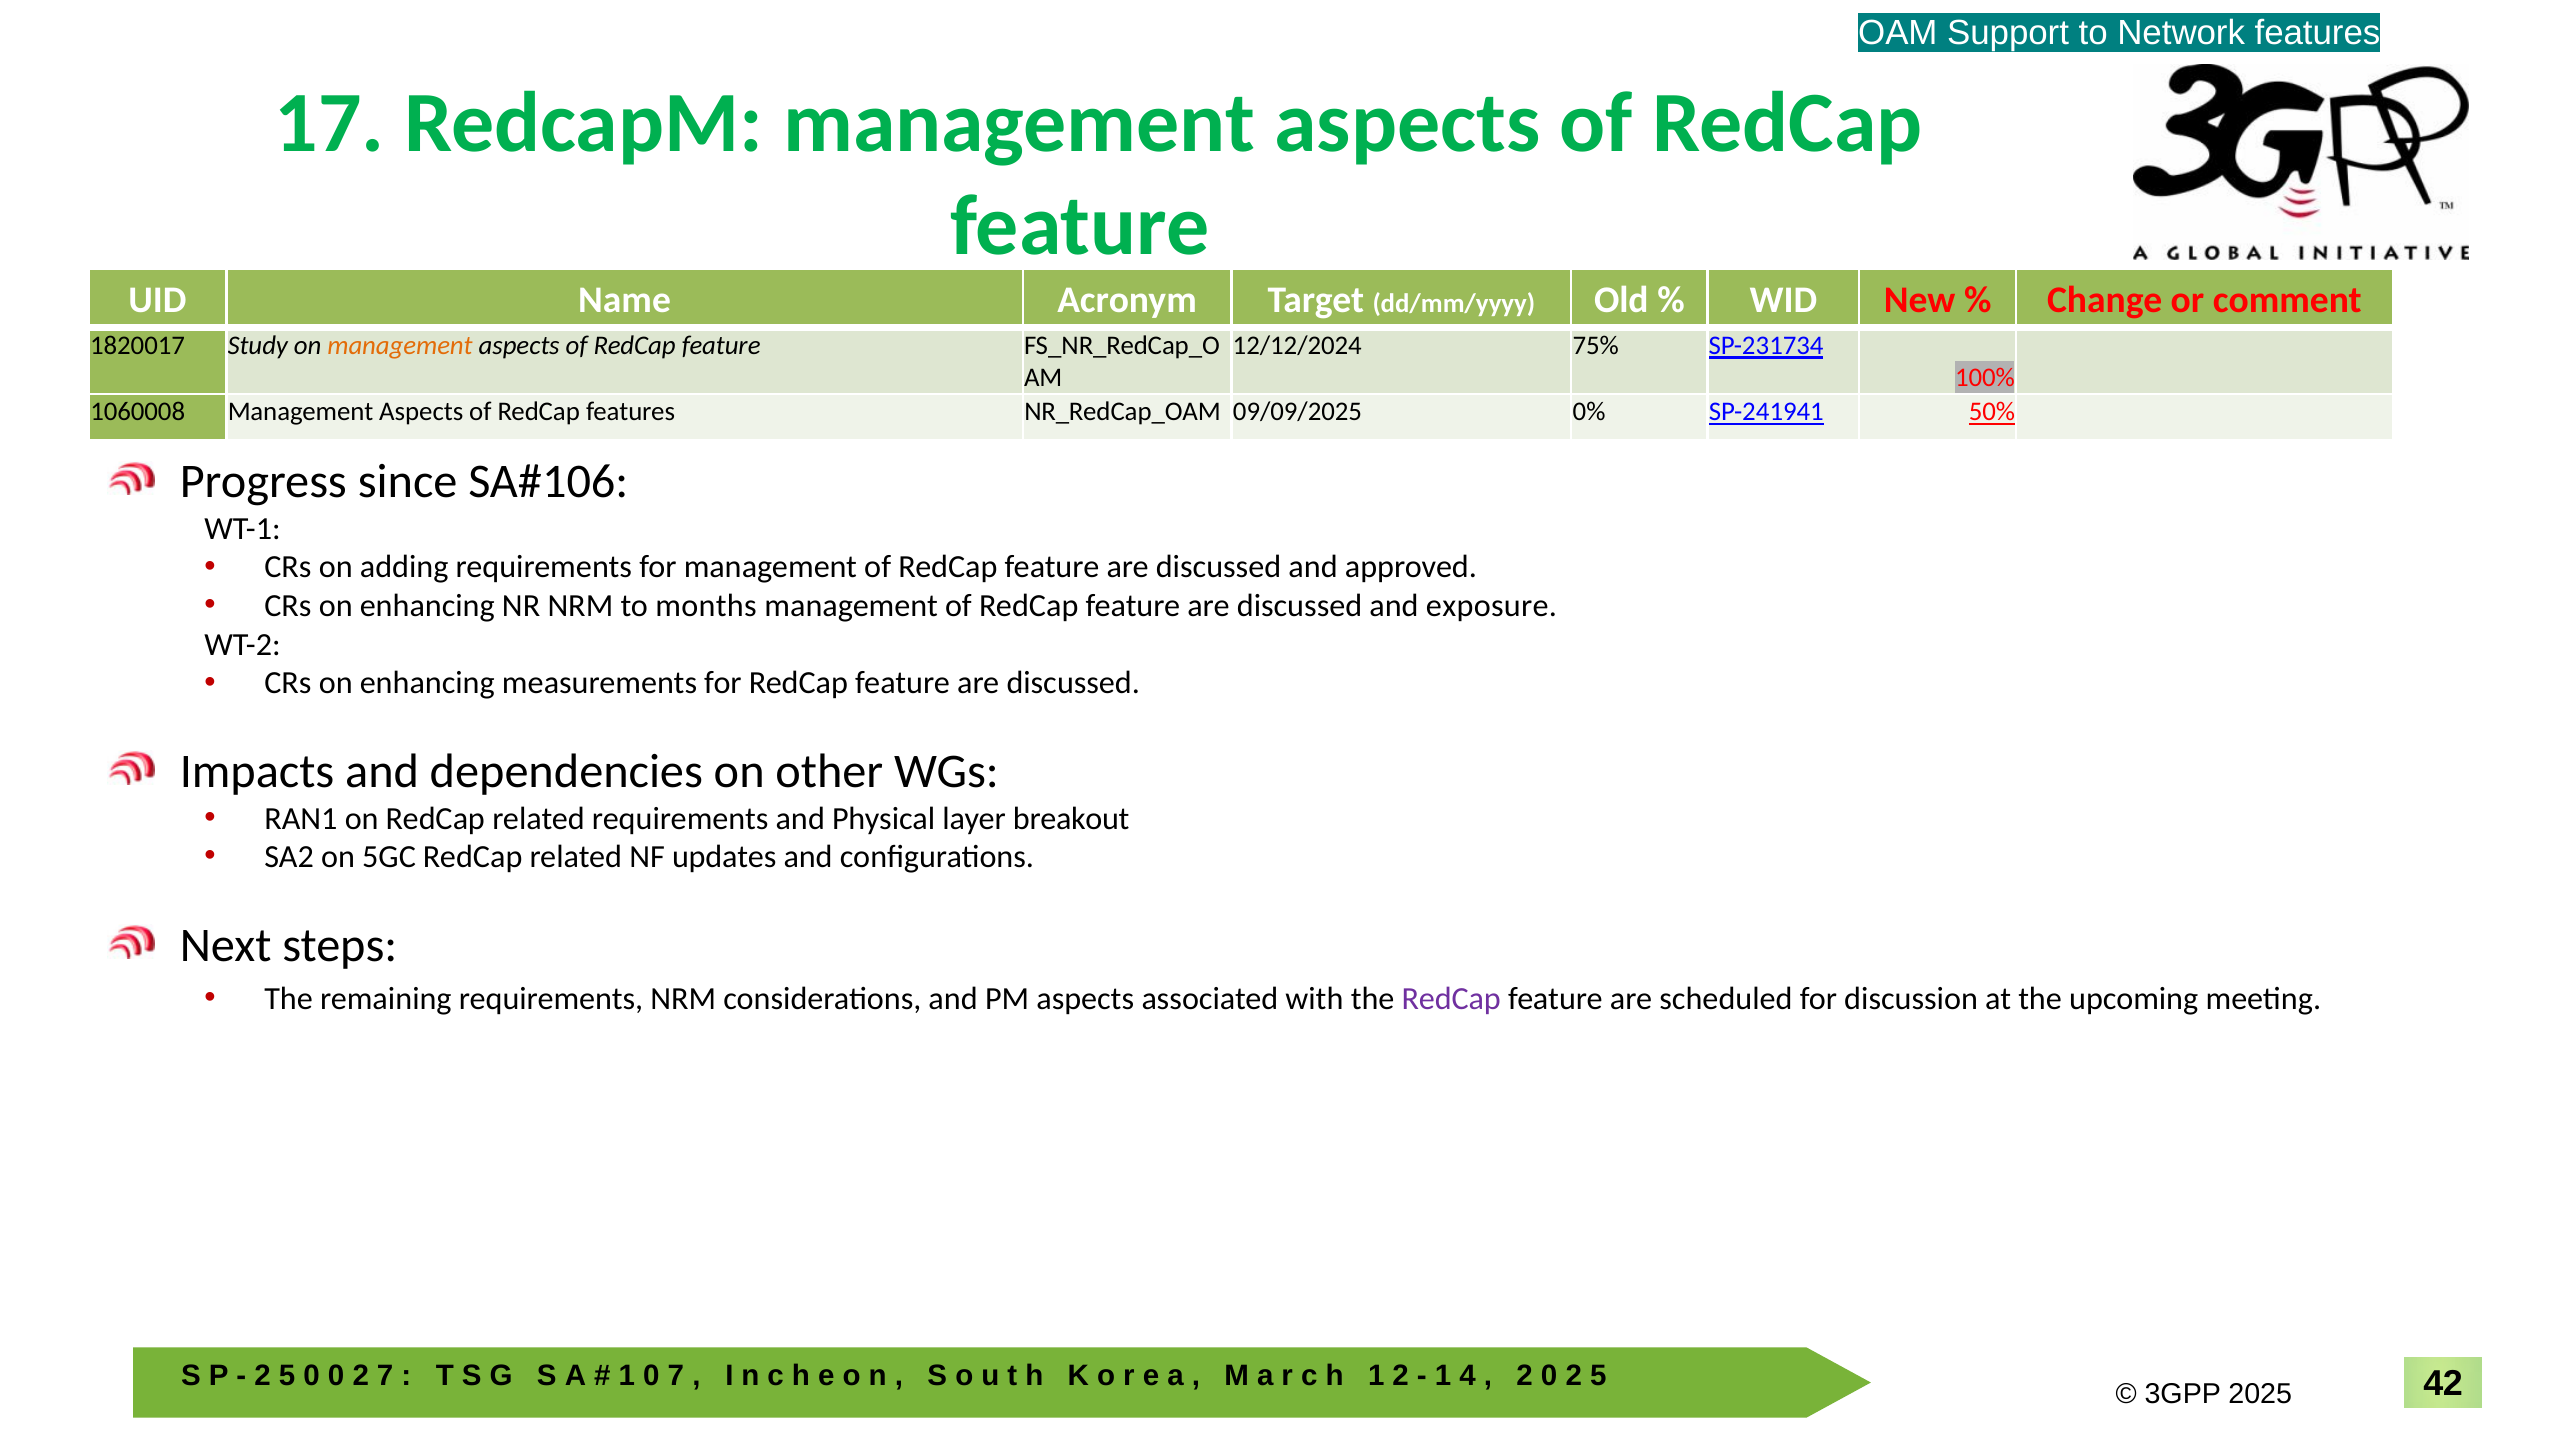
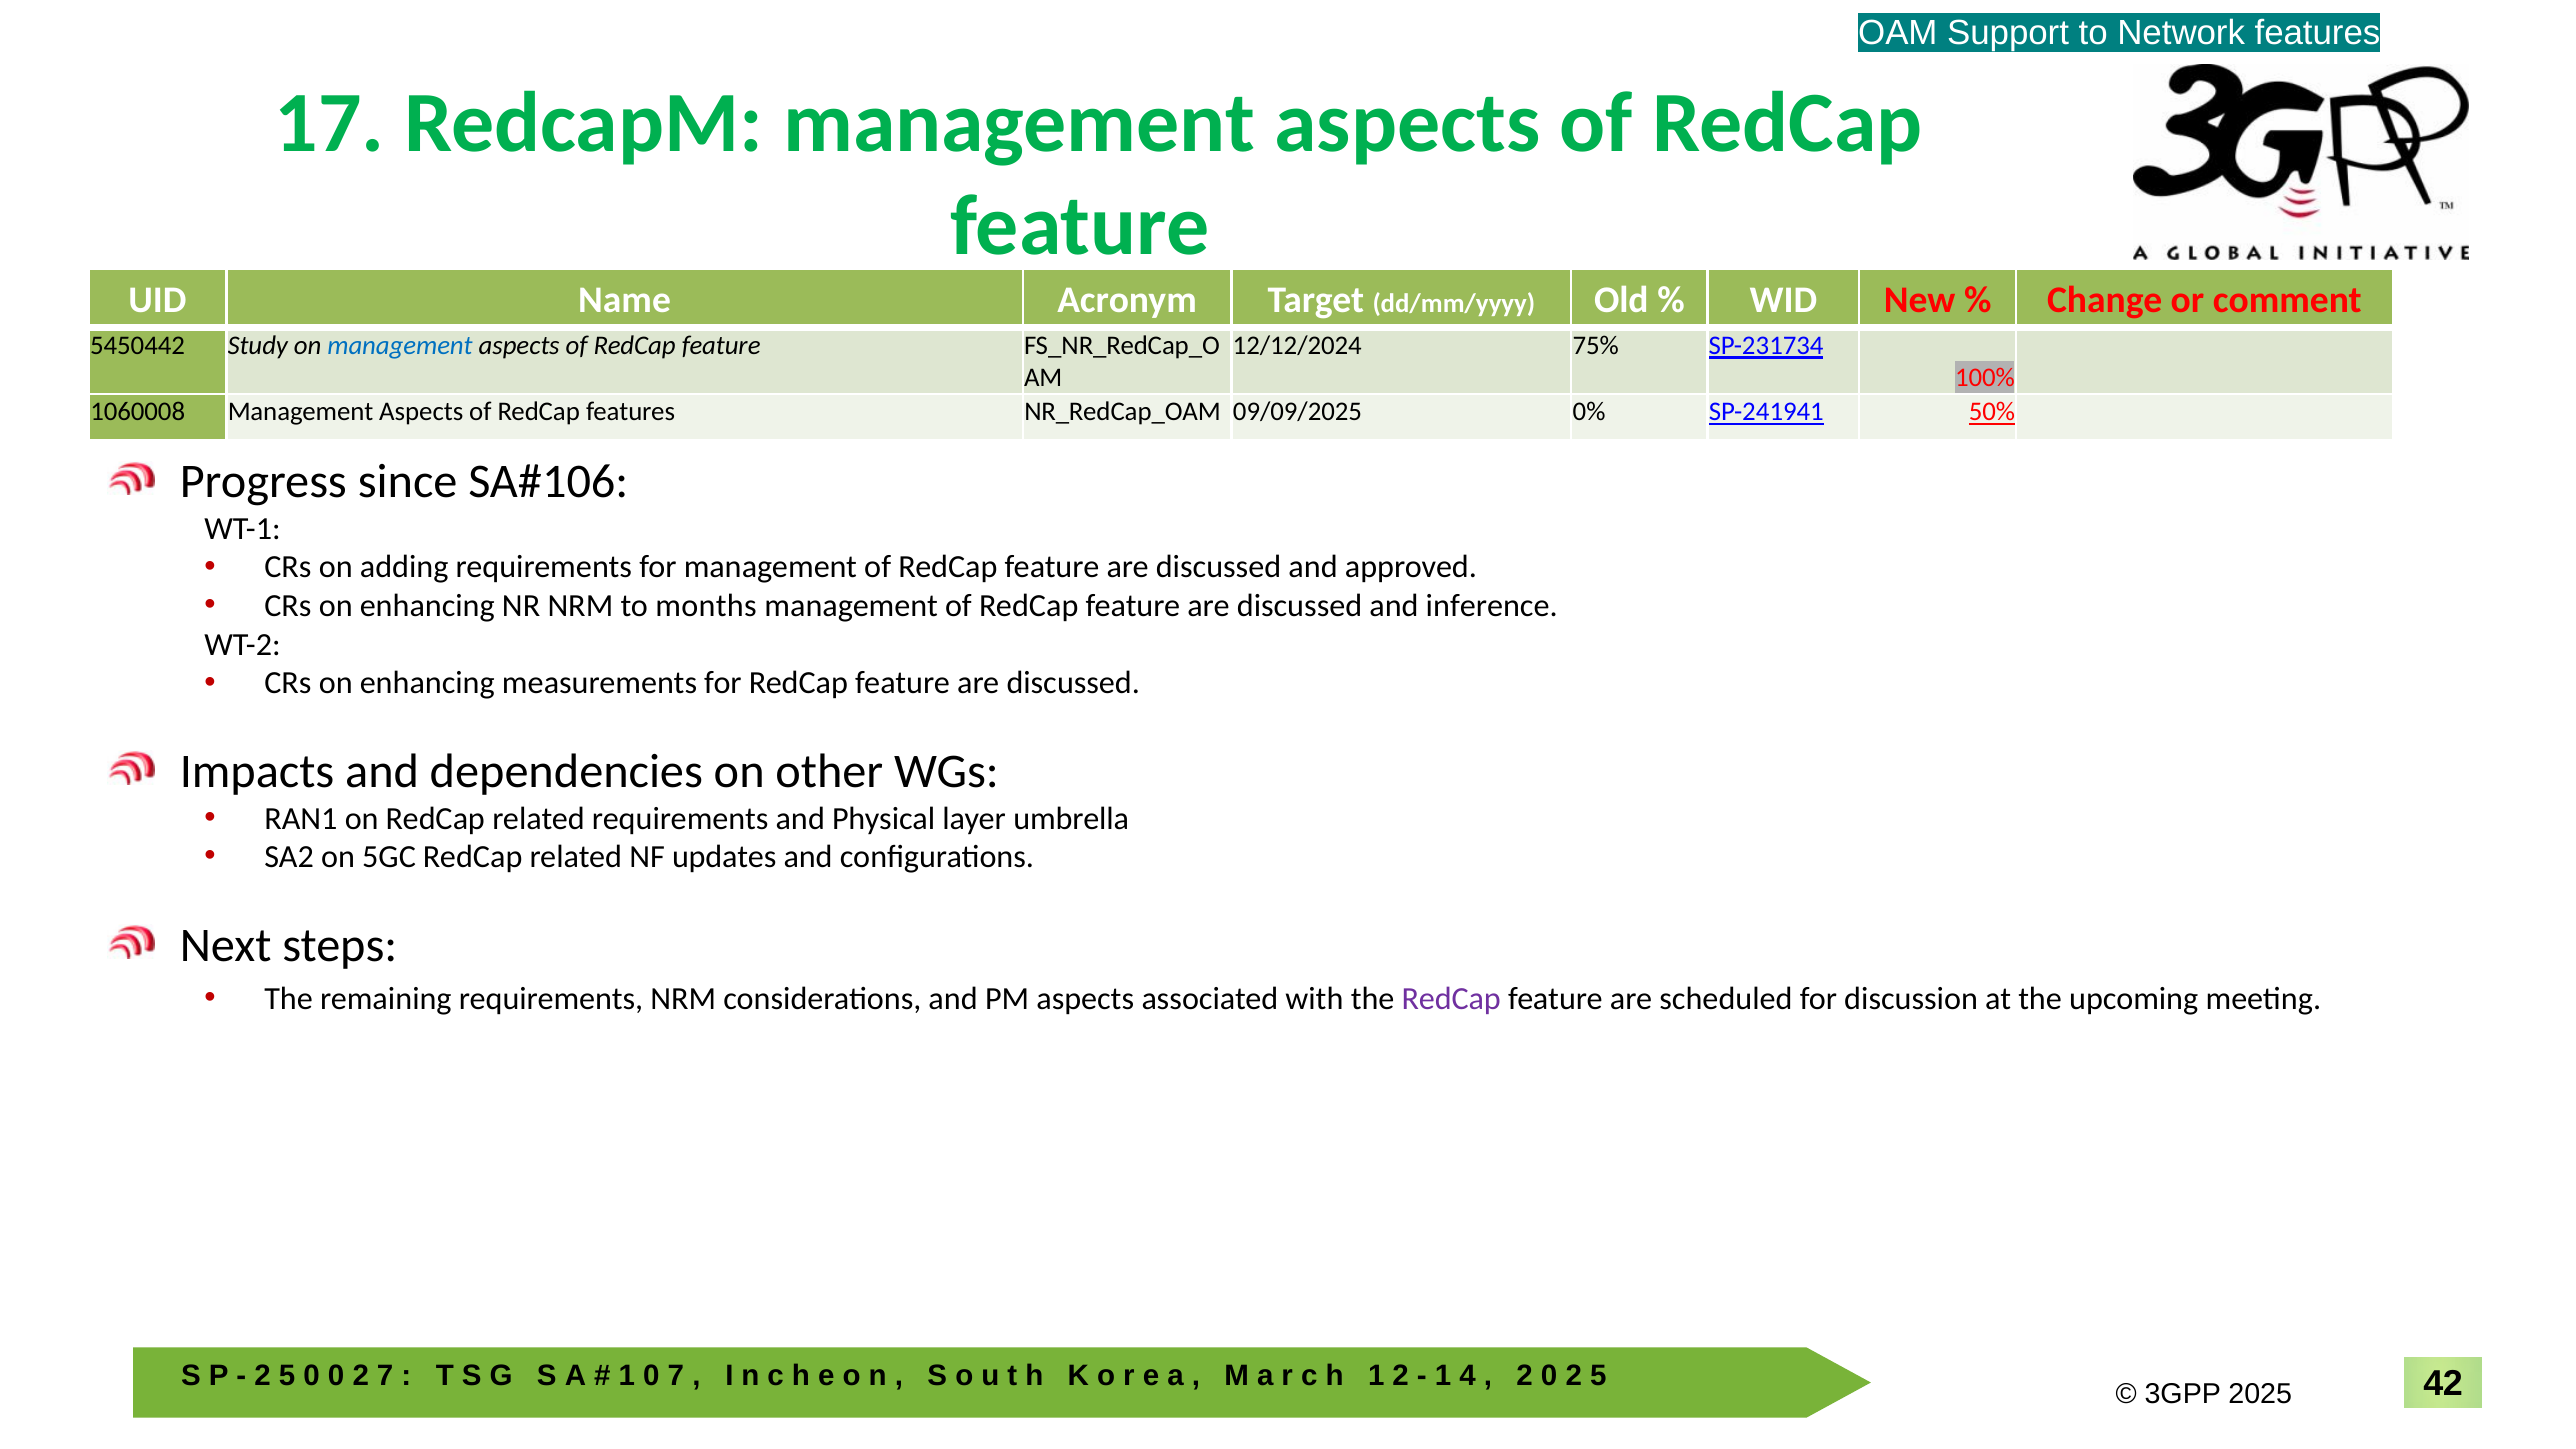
1820017: 1820017 -> 5450442
management at (400, 345) colour: orange -> blue
exposure: exposure -> inference
breakout: breakout -> umbrella
